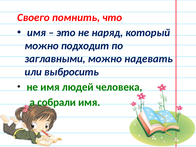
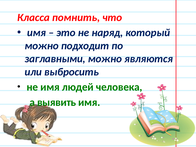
Своего: Своего -> Класса
надевать: надевать -> являются
собрали: собрали -> выявить
